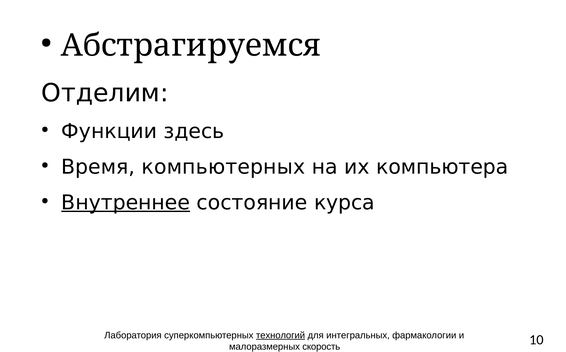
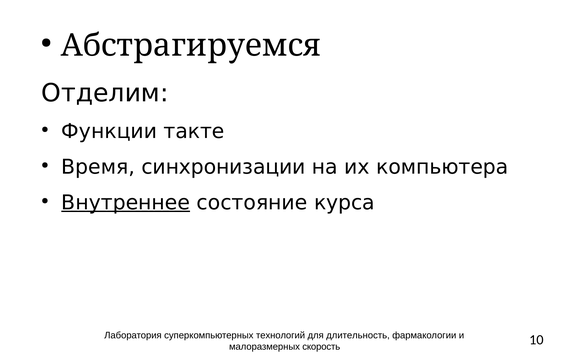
здесь: здесь -> такте
компьютерных: компьютерных -> синхронизации
технологий underline: present -> none
интегральных: интегральных -> длительность
